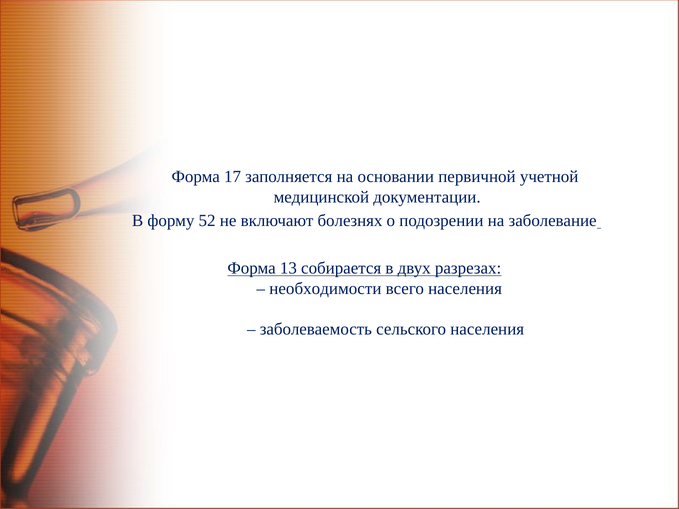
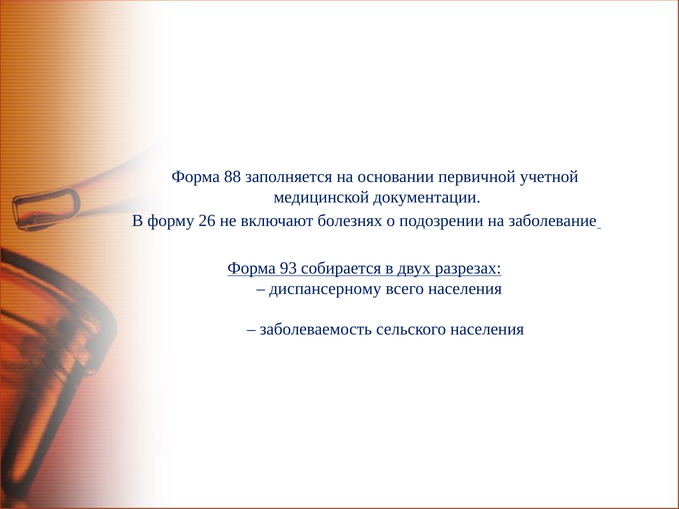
17: 17 -> 88
52: 52 -> 26
13: 13 -> 93
необходимости: необходимости -> диспансерному
